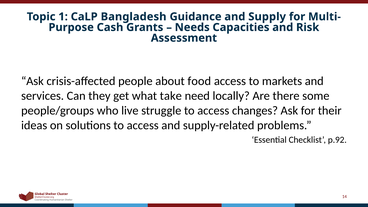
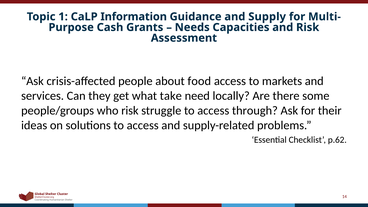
Bangladesh: Bangladesh -> Information
who live: live -> risk
changes: changes -> through
p.92: p.92 -> p.62
